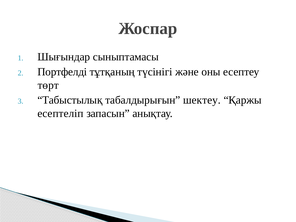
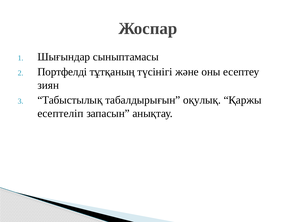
төрт: төрт -> зиян
шектеу: шектеу -> оқулық
